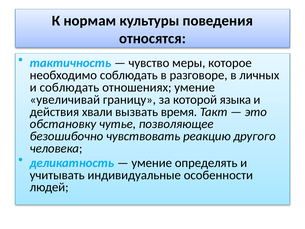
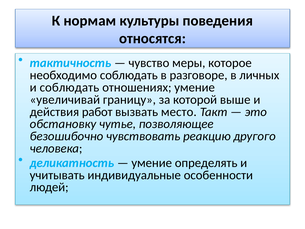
языка: языка -> выше
хвали: хвали -> работ
время: время -> место
